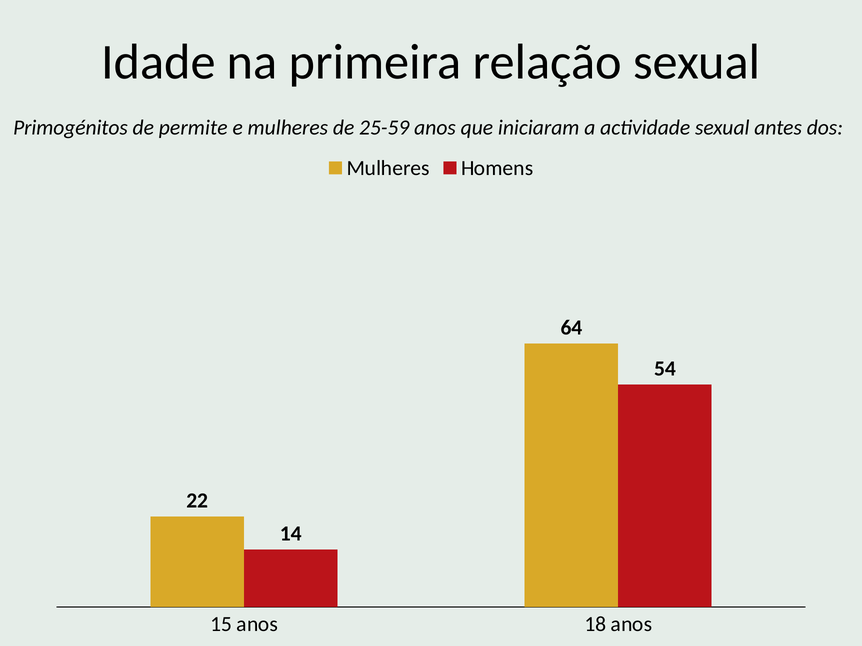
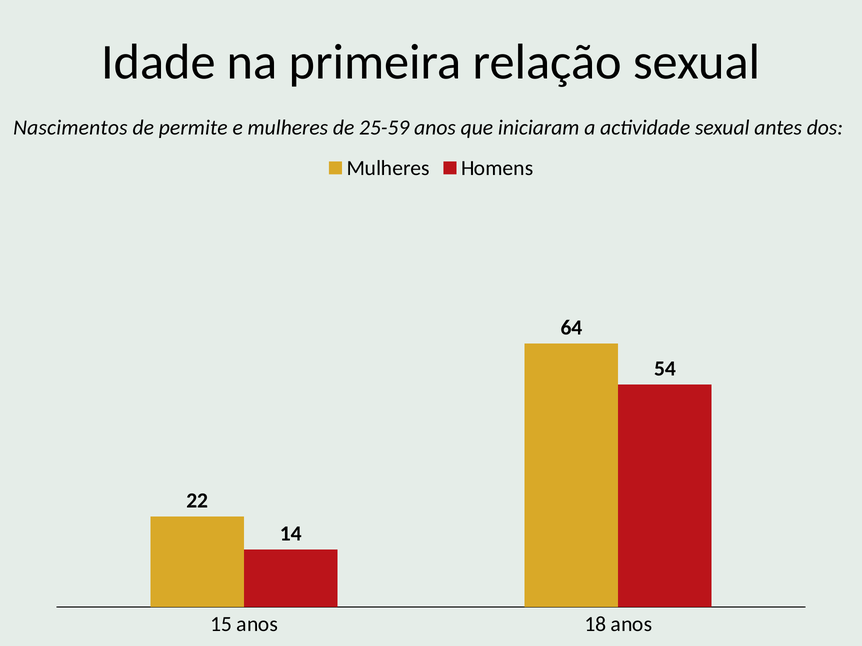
Primogénitos: Primogénitos -> Nascimentos
